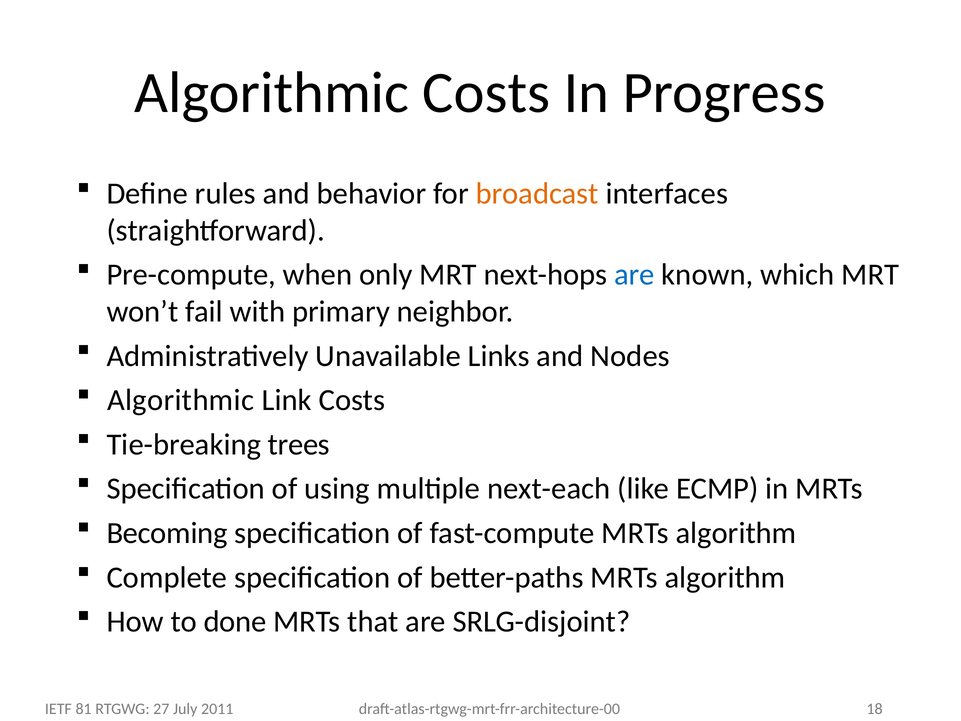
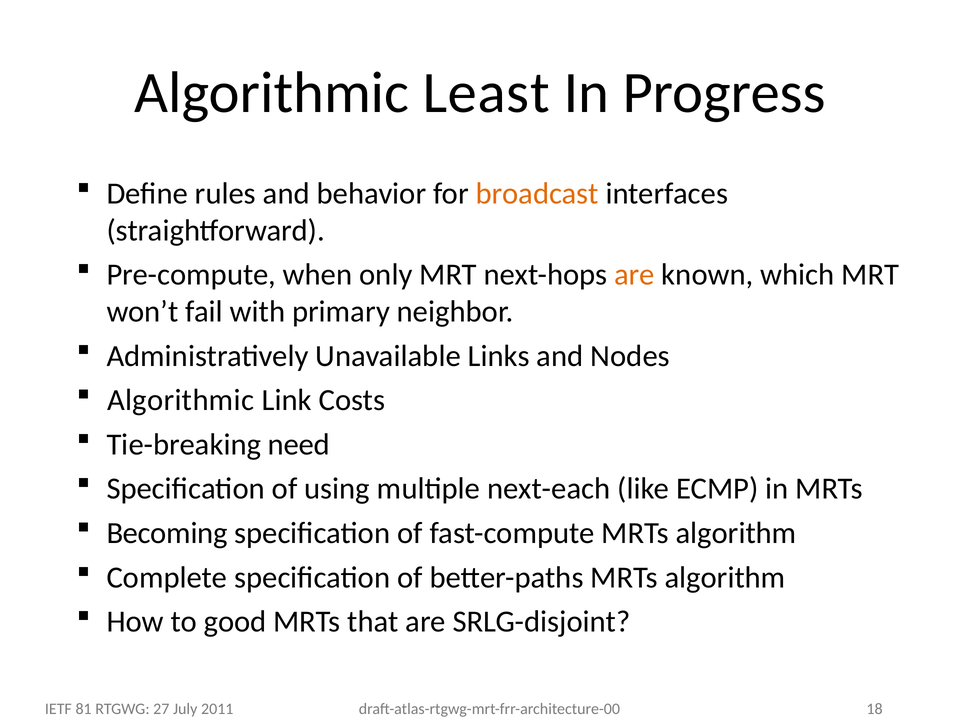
Algorithmic Costs: Costs -> Least
are at (634, 275) colour: blue -> orange
trees: trees -> need
done: done -> good
